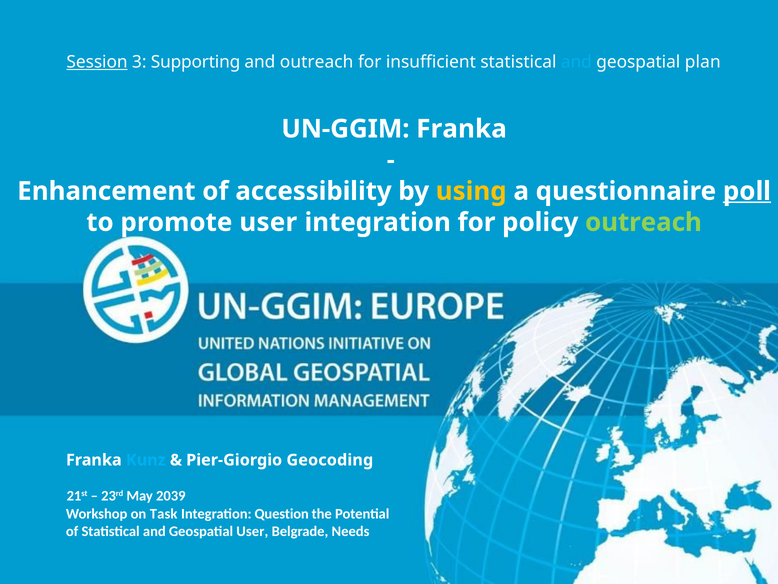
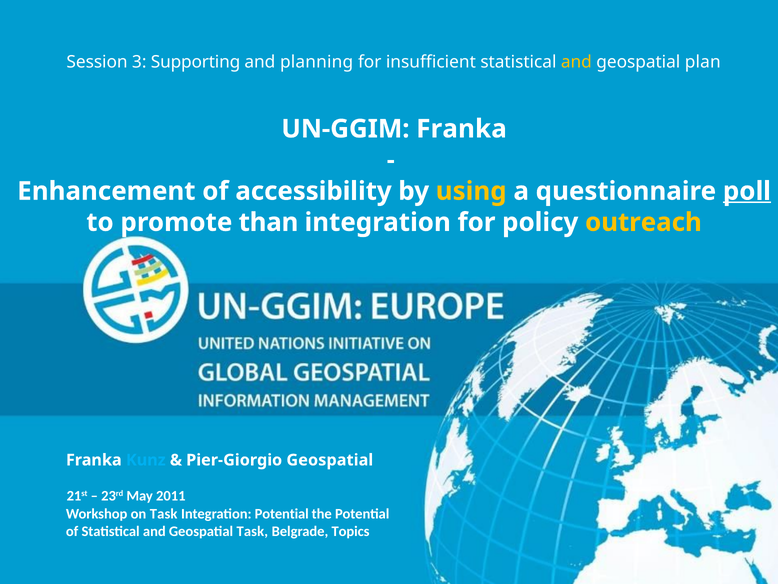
Session underline: present -> none
and outreach: outreach -> planning
and at (576, 62) colour: light blue -> yellow
promote user: user -> than
outreach at (643, 222) colour: light green -> yellow
Pier-Giorgio Geocoding: Geocoding -> Geospatial
2039: 2039 -> 2011
Integration Question: Question -> Potential
Geospatial User: User -> Task
Needs: Needs -> Topics
